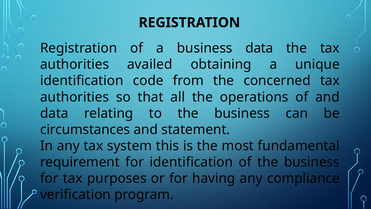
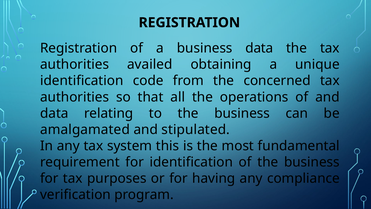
circumstances: circumstances -> amalgamated
statement: statement -> stipulated
